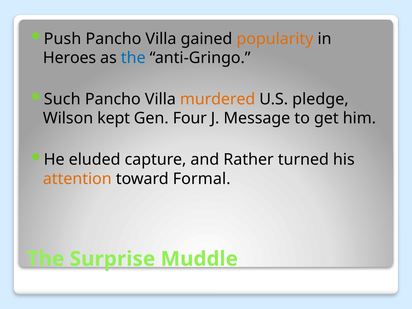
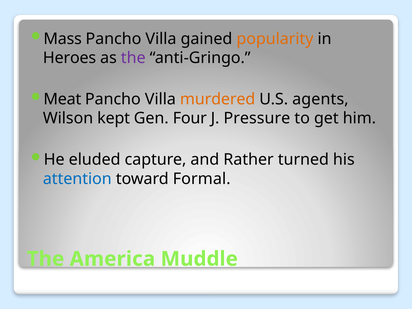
Push: Push -> Mass
the at (133, 58) colour: blue -> purple
Such: Such -> Meat
pledge: pledge -> agents
Message: Message -> Pressure
attention colour: orange -> blue
Surprise: Surprise -> America
